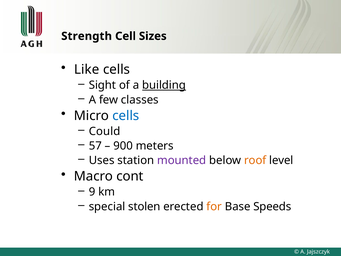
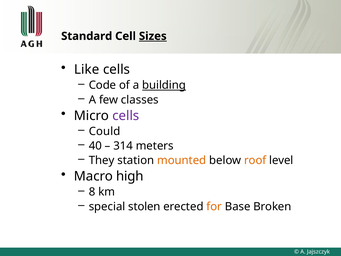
Strength: Strength -> Standard
Sizes underline: none -> present
Sight: Sight -> Code
cells at (126, 116) colour: blue -> purple
57: 57 -> 40
900: 900 -> 314
Uses: Uses -> They
mounted colour: purple -> orange
cont: cont -> high
9: 9 -> 8
Speeds: Speeds -> Broken
